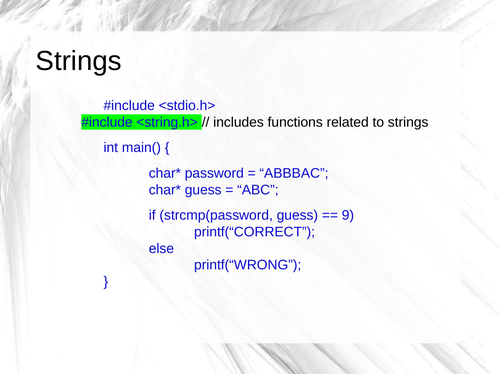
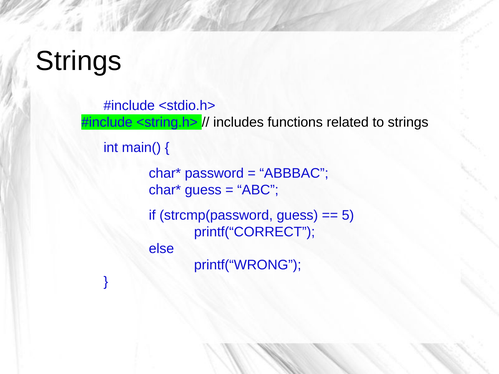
9: 9 -> 5
